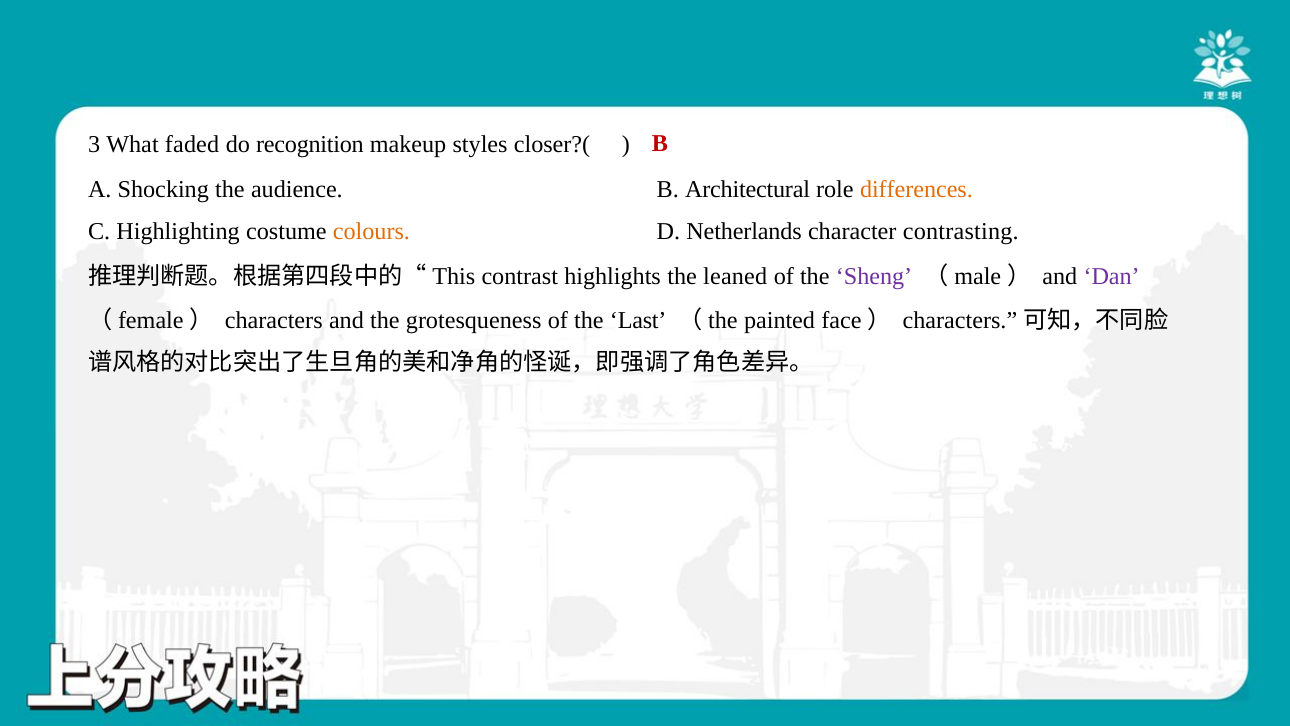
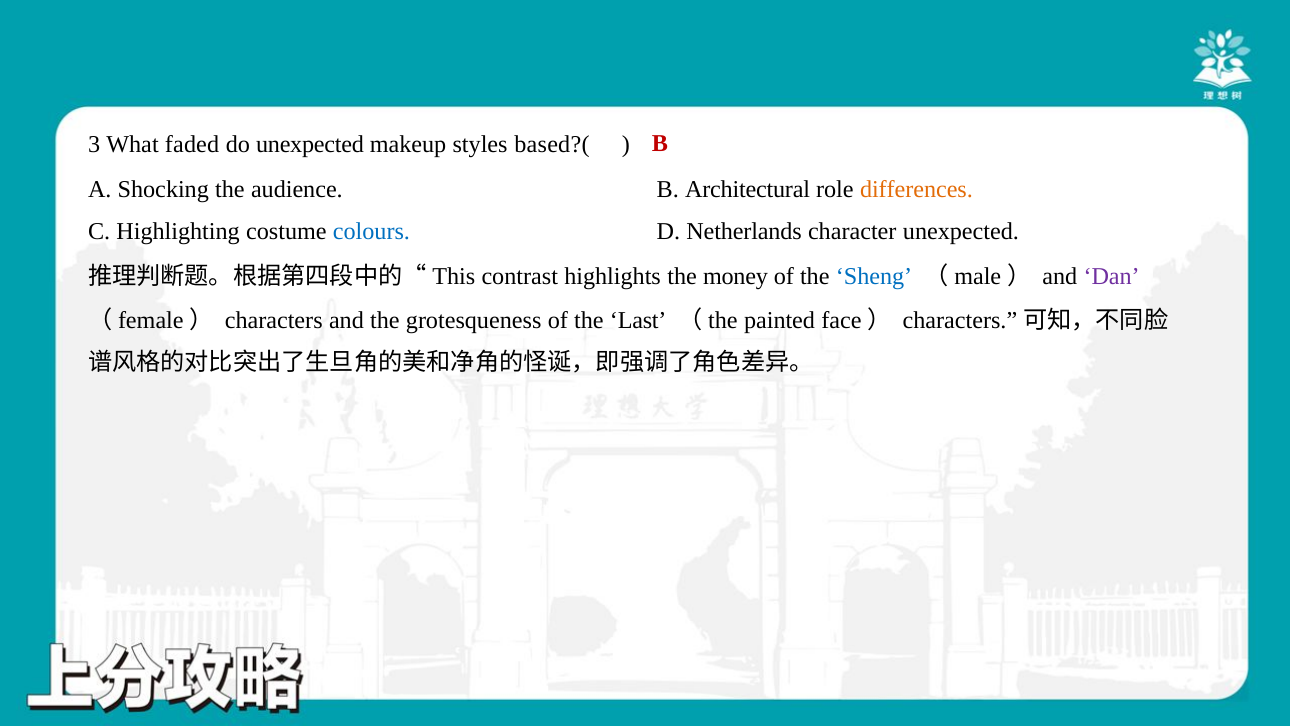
do recognition: recognition -> unexpected
closer?(: closer?( -> based?(
colours colour: orange -> blue
character contrasting: contrasting -> unexpected
leaned: leaned -> money
Sheng colour: purple -> blue
